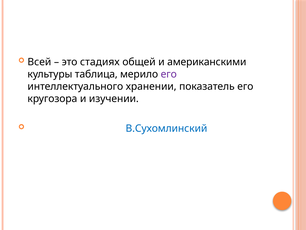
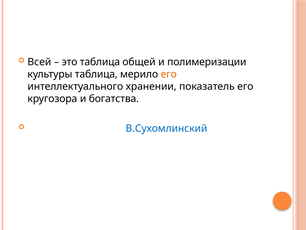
это стадиях: стадиях -> таблица
американскими: американскими -> полимеризации
его at (169, 74) colour: purple -> orange
изучении: изучении -> богатства
